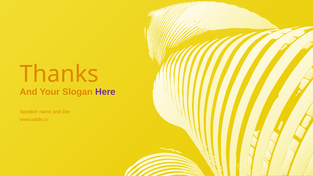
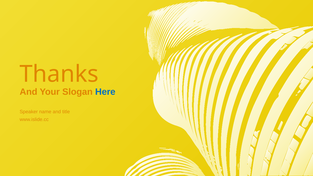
Here colour: purple -> blue
